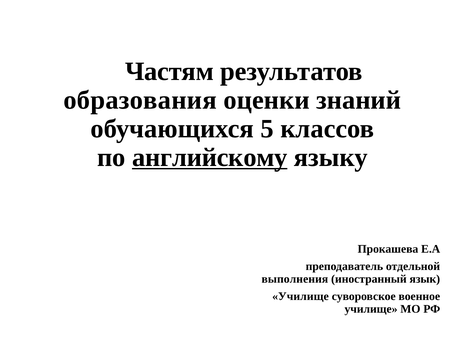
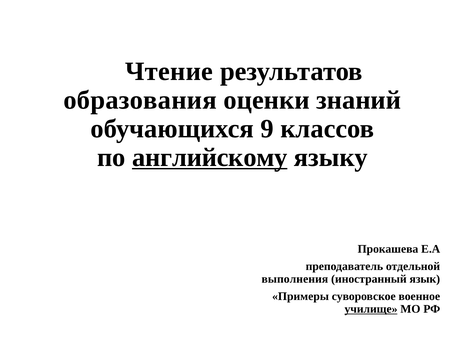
Частям: Частям -> Чтение
5: 5 -> 9
Училище at (300, 296): Училище -> Примеры
училище at (371, 309) underline: none -> present
